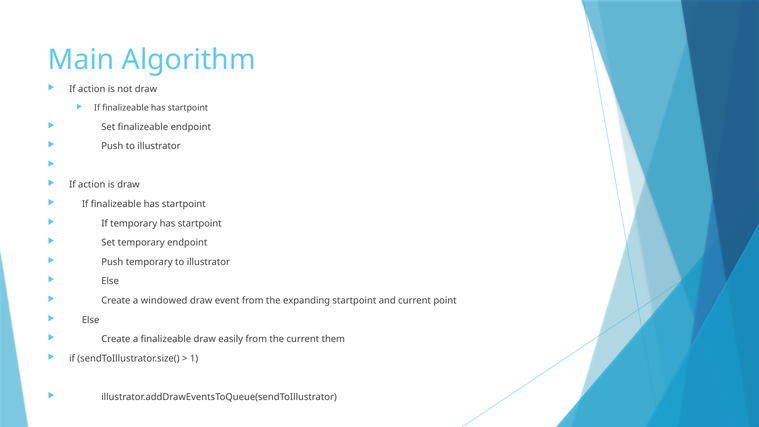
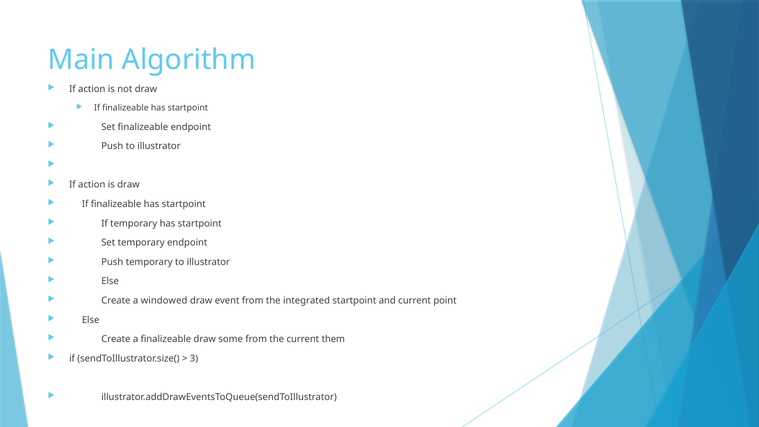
expanding: expanding -> integrated
easily: easily -> some
1: 1 -> 3
